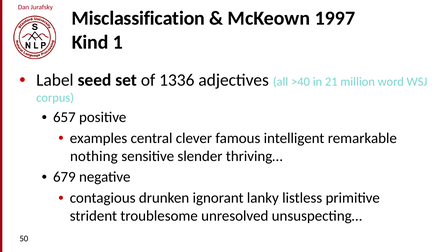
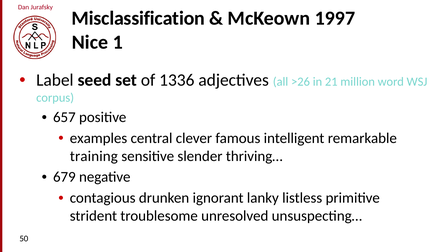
Kind: Kind -> Nice
>40: >40 -> >26
nothing: nothing -> training
